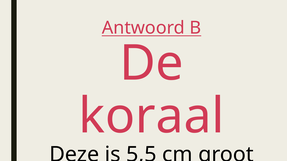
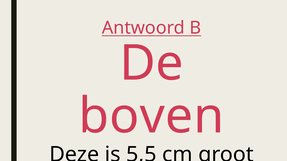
koraal: koraal -> boven
